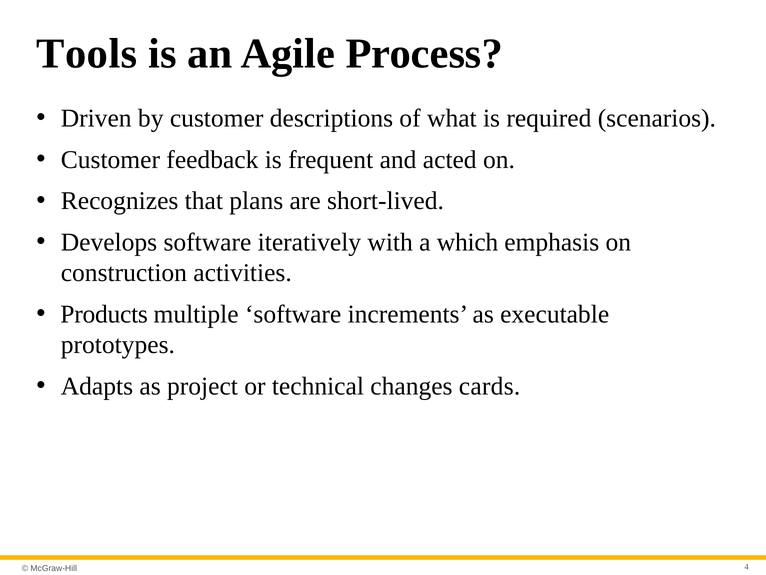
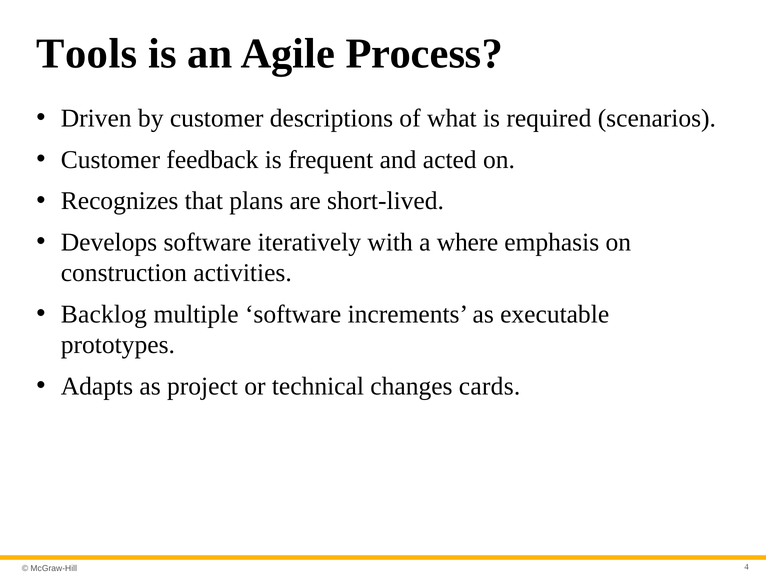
which: which -> where
Products: Products -> Backlog
